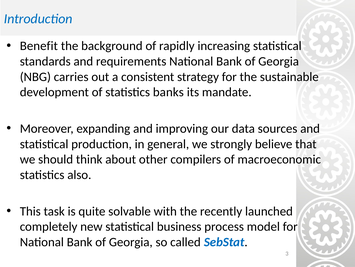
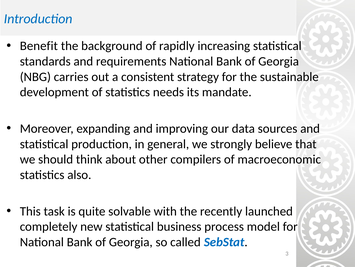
banks: banks -> needs
